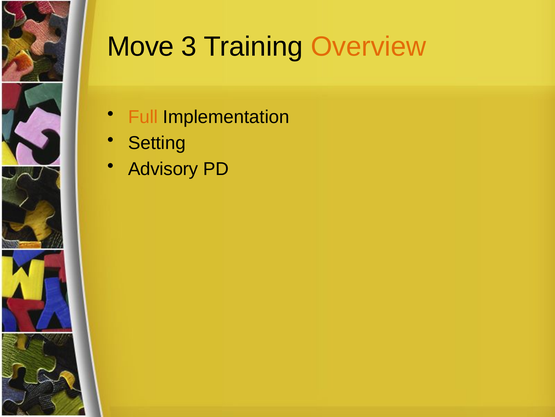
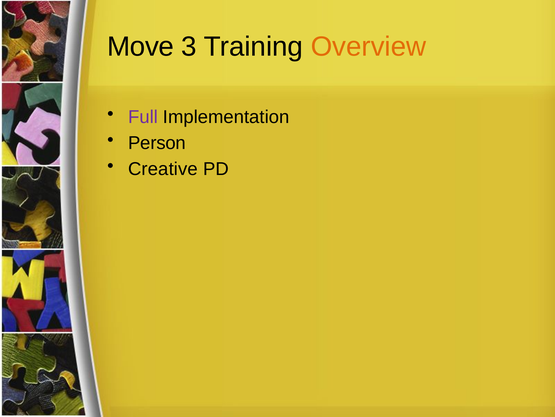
Full colour: orange -> purple
Setting: Setting -> Person
Advisory: Advisory -> Creative
